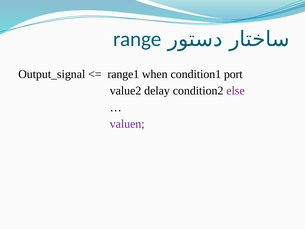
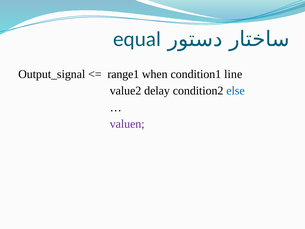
range: range -> equal
port: port -> line
else colour: purple -> blue
